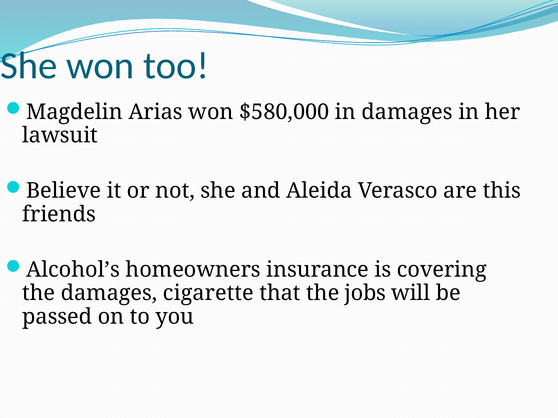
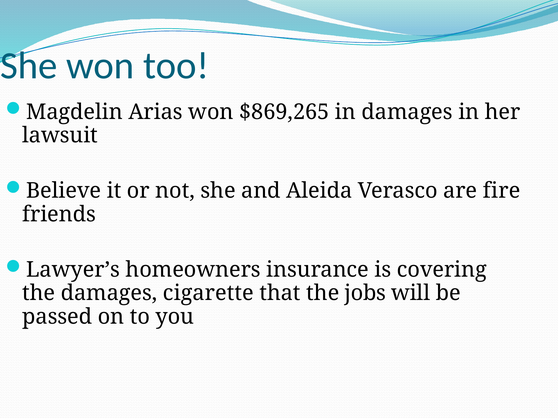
$580,000: $580,000 -> $869,265
this: this -> fire
Alcohol’s: Alcohol’s -> Lawyer’s
